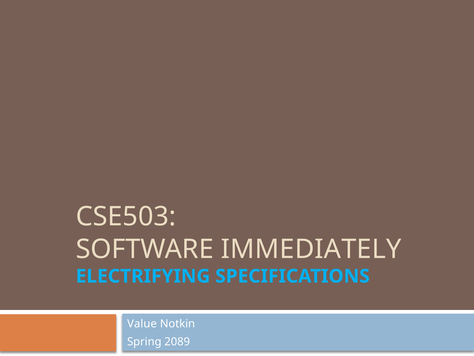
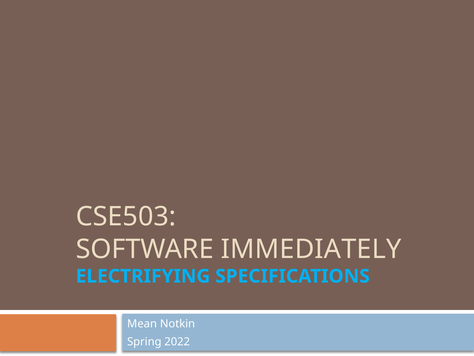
Value: Value -> Mean
2089: 2089 -> 2022
